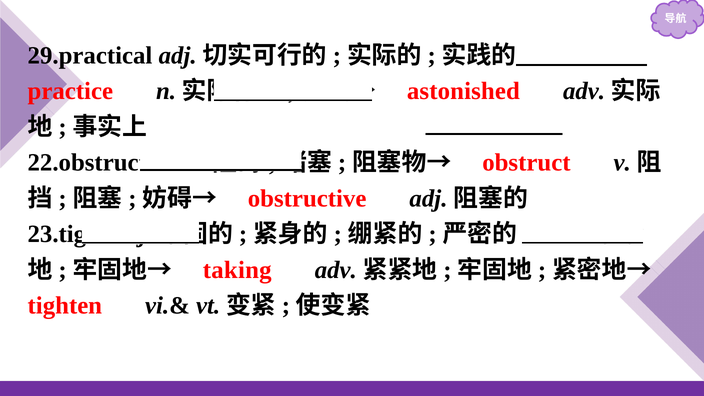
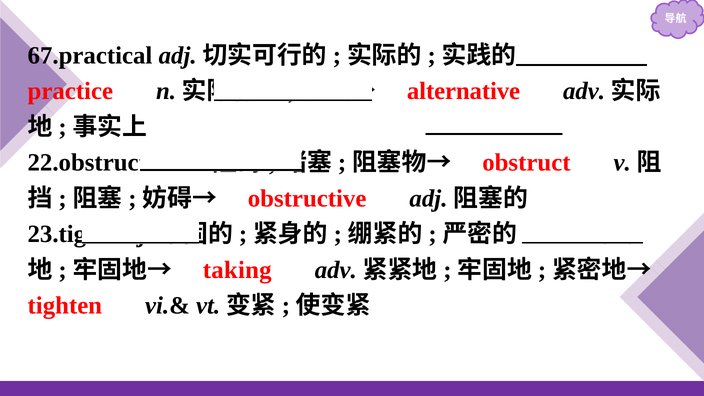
29.practical: 29.practical -> 67.practical
astonished: astonished -> alternative
